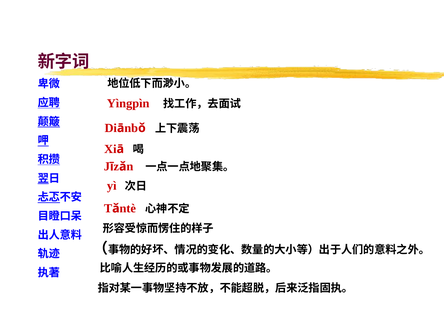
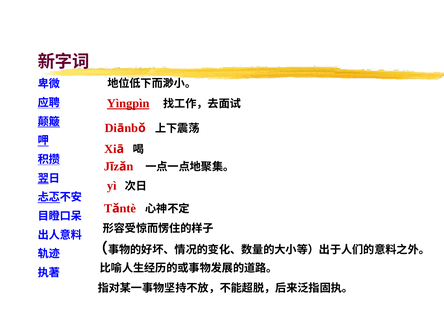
Yìngpìn underline: none -> present
